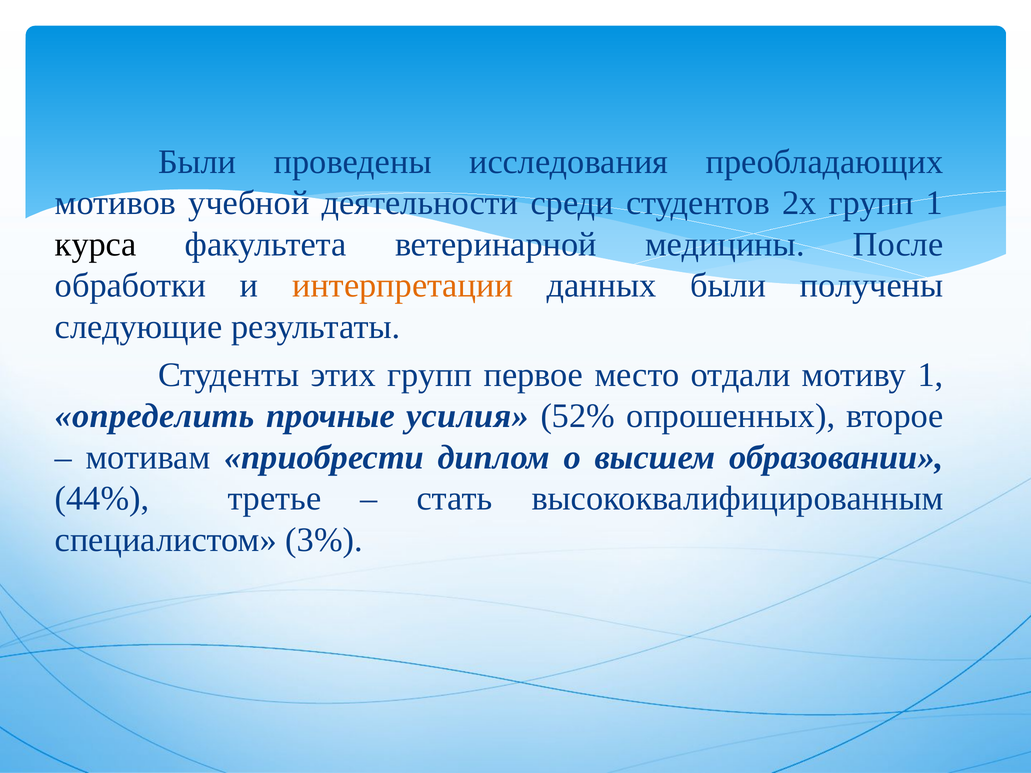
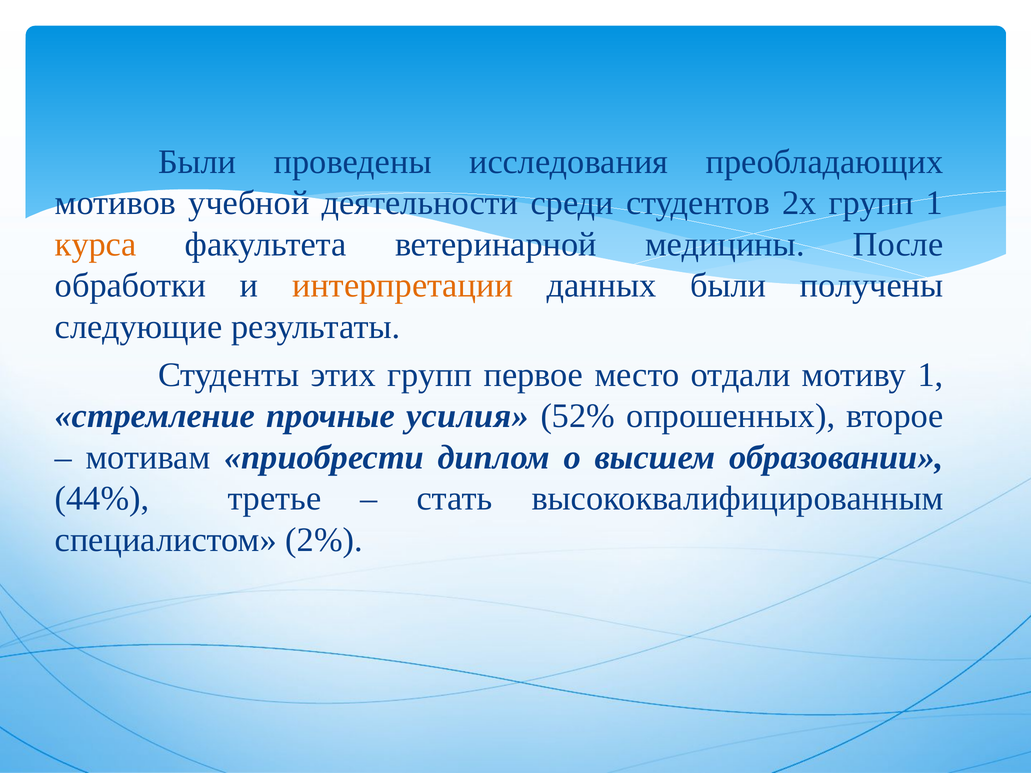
курса colour: black -> orange
определить: определить -> стремление
3%: 3% -> 2%
